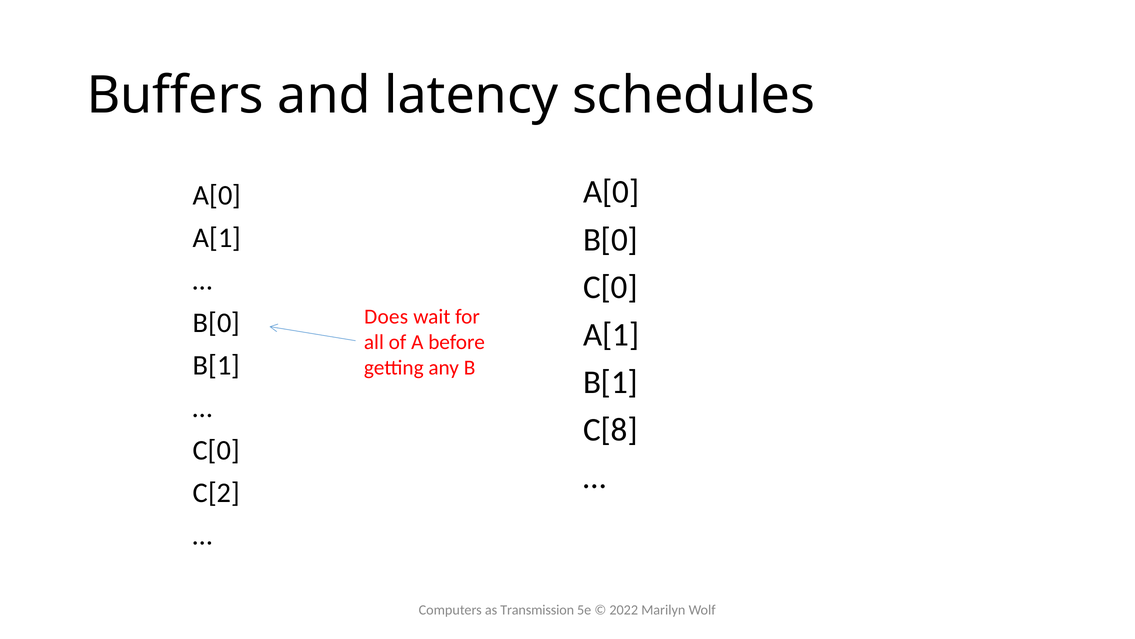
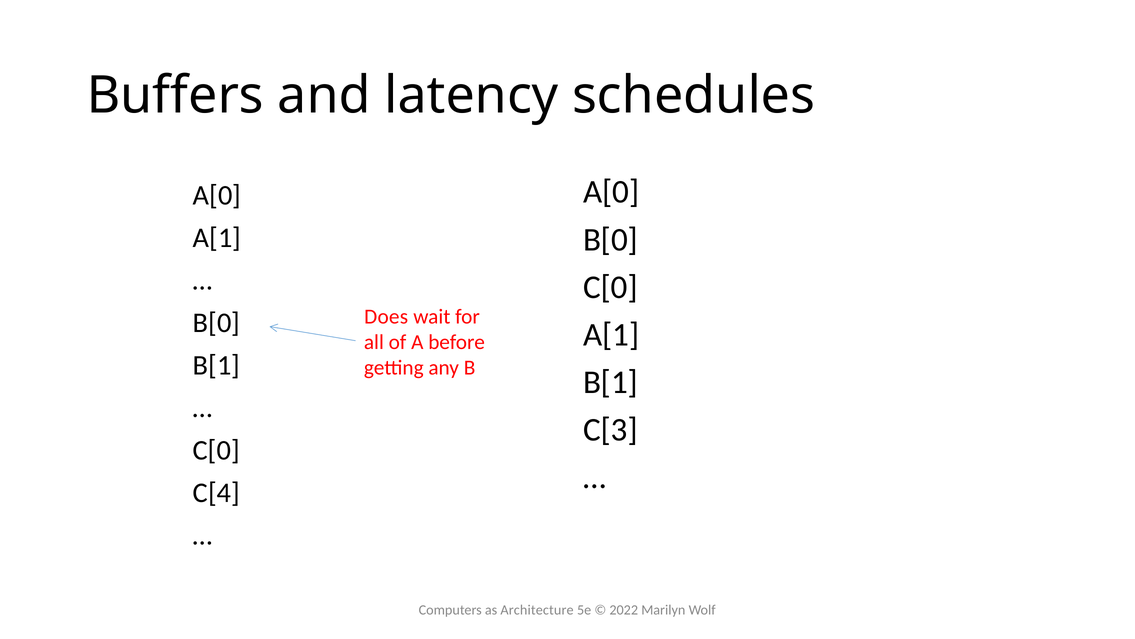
C[8: C[8 -> C[3
C[2: C[2 -> C[4
Transmission: Transmission -> Architecture
